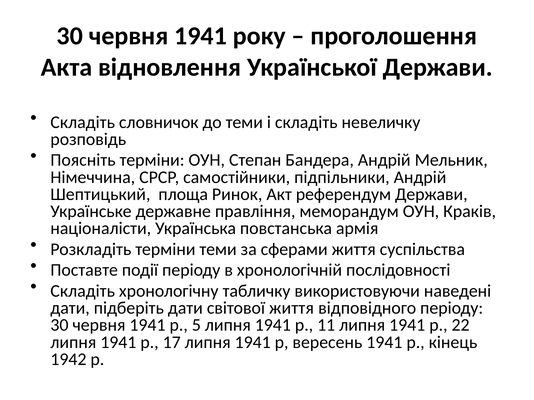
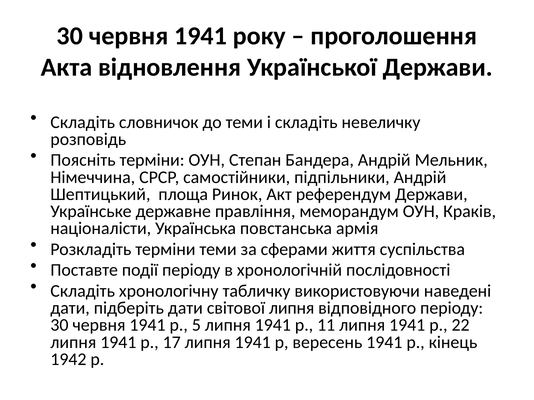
світової життя: життя -> липня
